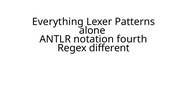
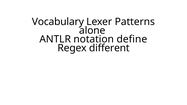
Everything: Everything -> Vocabulary
fourth: fourth -> define
